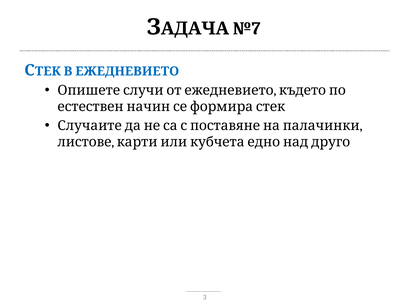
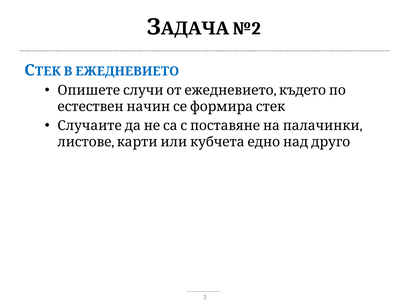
№7: №7 -> №2
